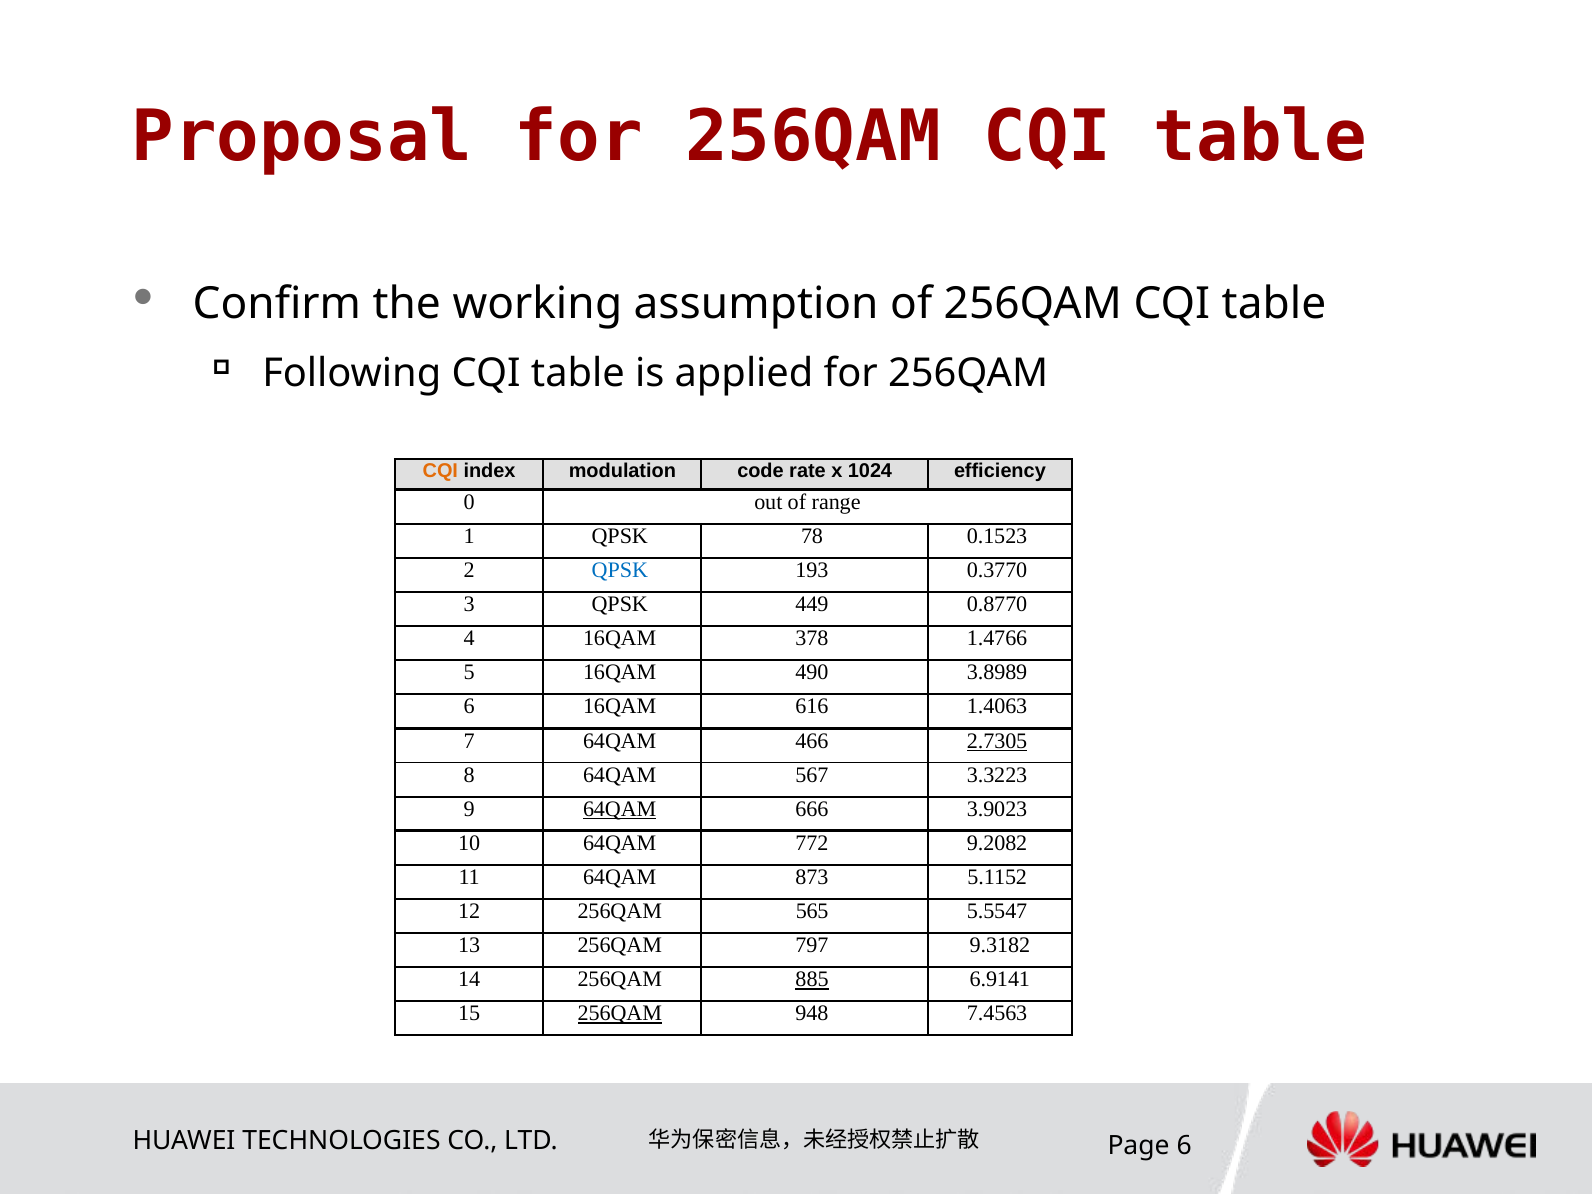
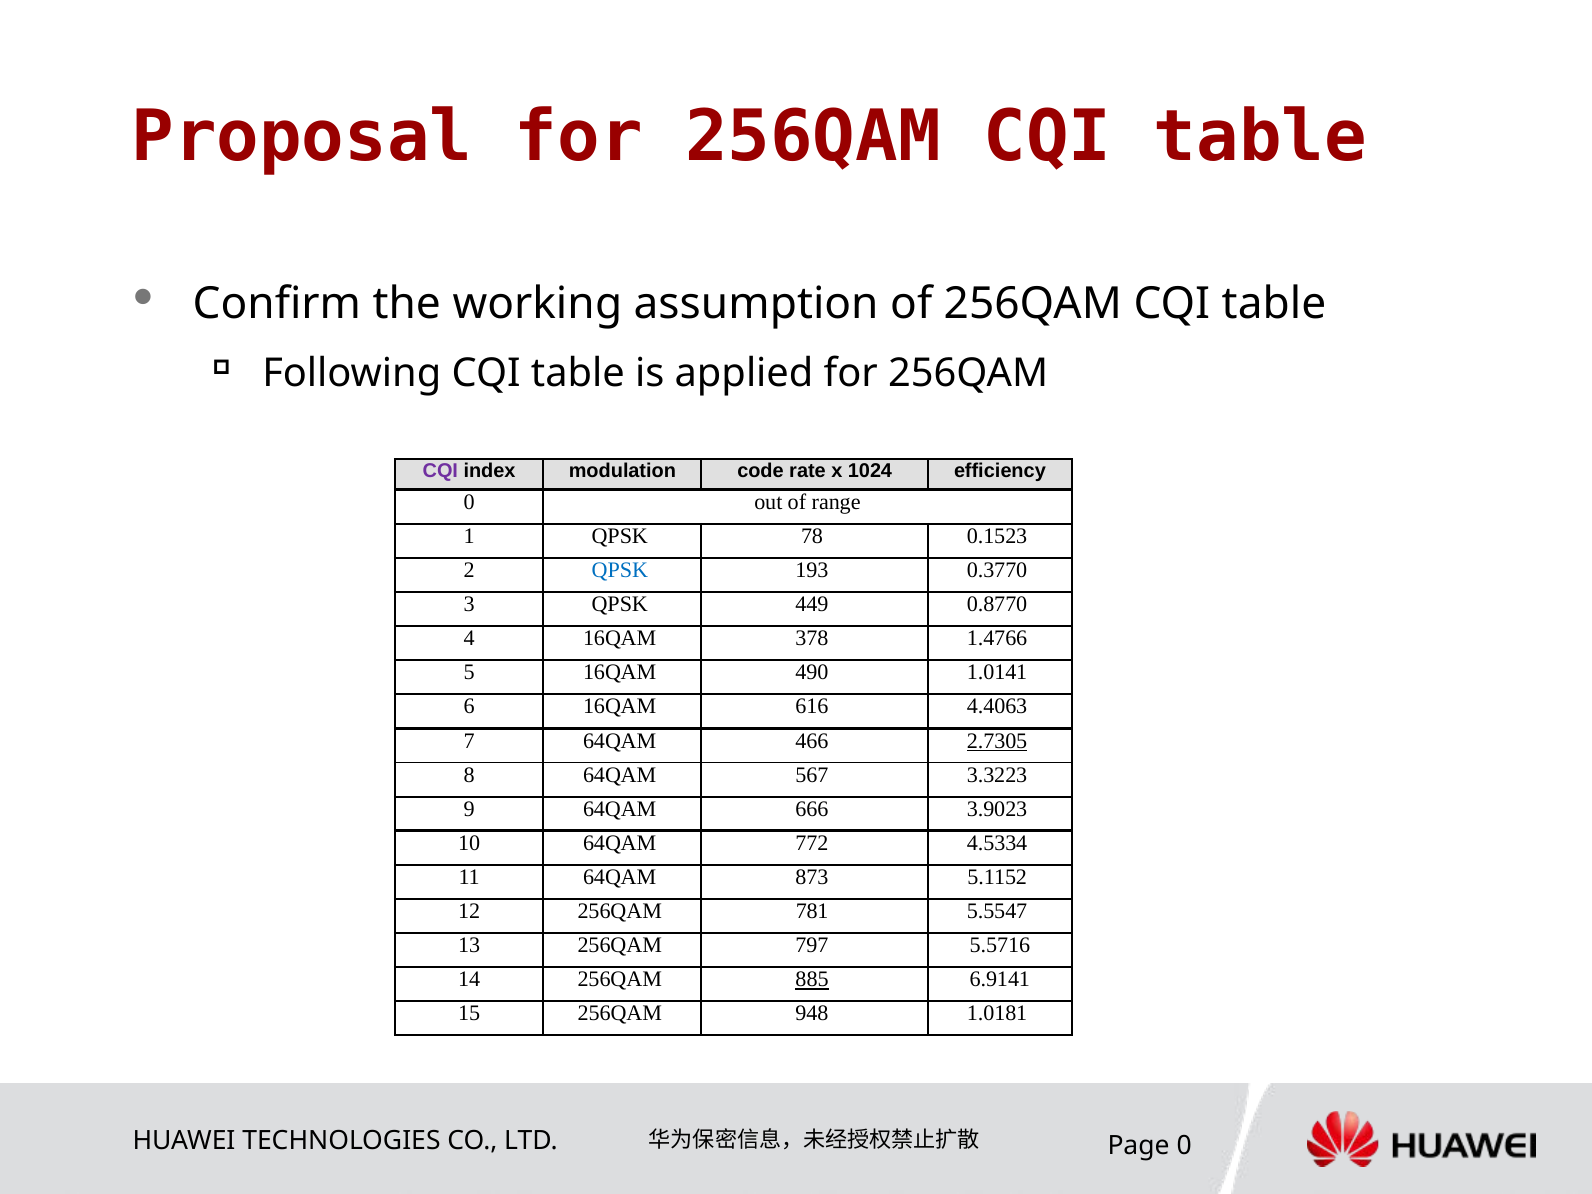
CQI at (440, 471) colour: orange -> purple
3.8989: 3.8989 -> 1.0141
1.4063: 1.4063 -> 4.4063
64QAM at (620, 809) underline: present -> none
9.2082: 9.2082 -> 4.5334
565: 565 -> 781
9.3182: 9.3182 -> 5.5716
256QAM at (620, 1014) underline: present -> none
7.4563: 7.4563 -> 1.0181
6 at (1184, 1146): 6 -> 0
